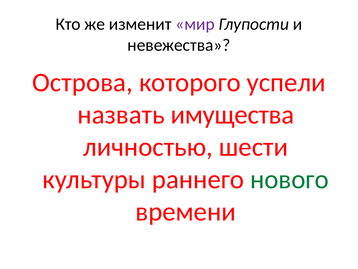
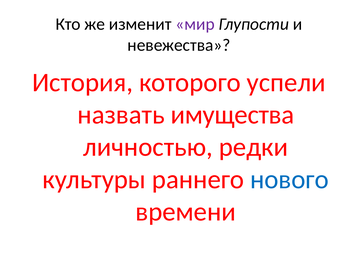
Острова: Острова -> История
шести: шести -> редки
нового colour: green -> blue
